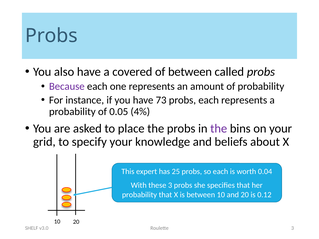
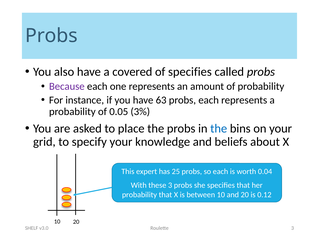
of between: between -> specifies
73: 73 -> 63
4%: 4% -> 3%
the at (219, 129) colour: purple -> blue
